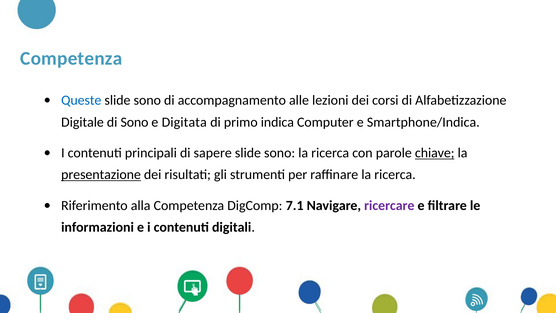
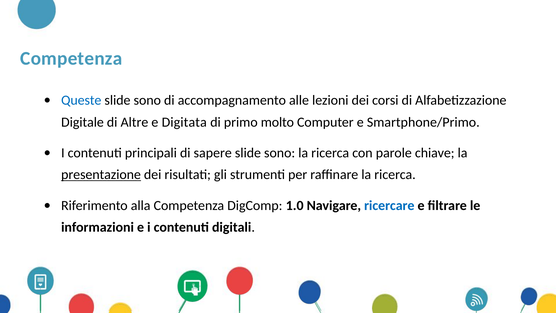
di Sono: Sono -> Altre
indica: indica -> molto
Smartphone/Indica: Smartphone/Indica -> Smartphone/Primo
chiave underline: present -> none
7.1: 7.1 -> 1.0
ricercare colour: purple -> blue
